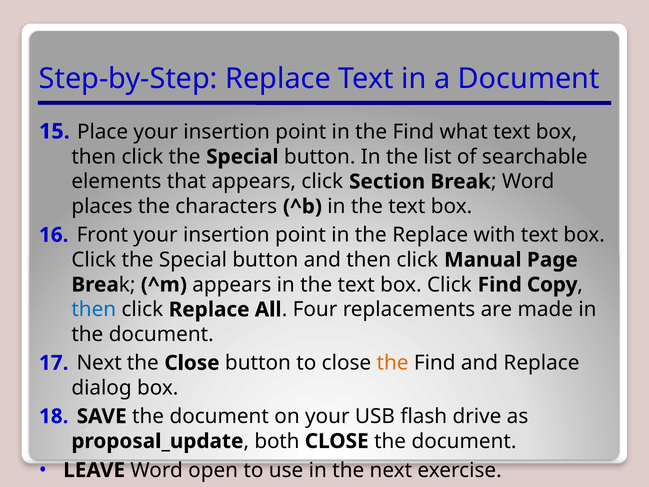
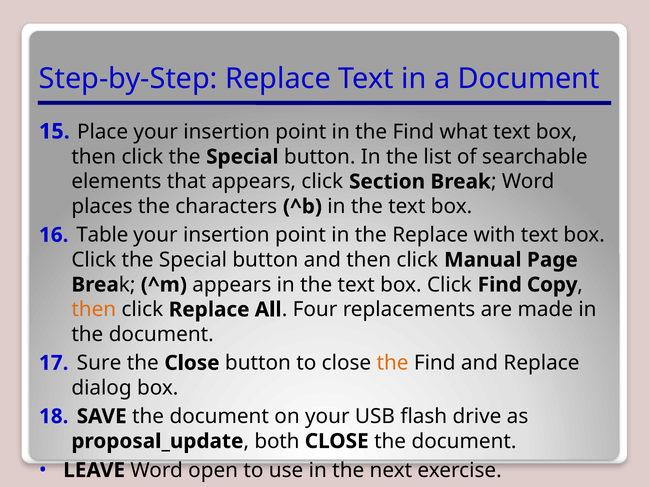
Front: Front -> Table
then at (94, 309) colour: blue -> orange
Next at (99, 363): Next -> Sure
